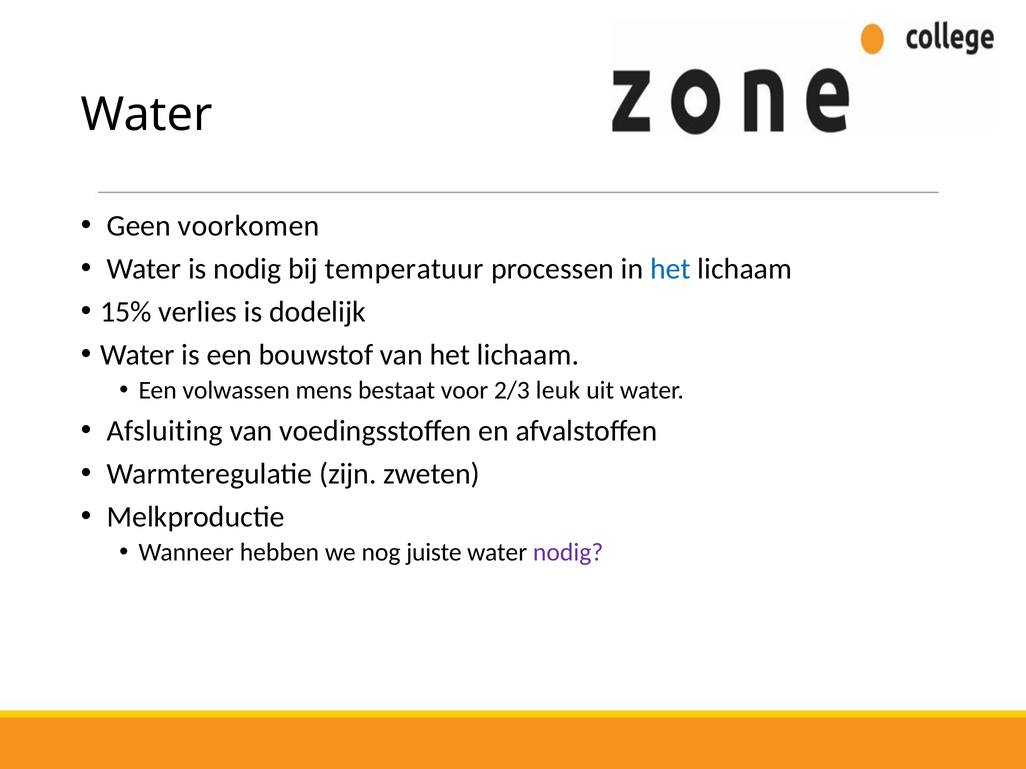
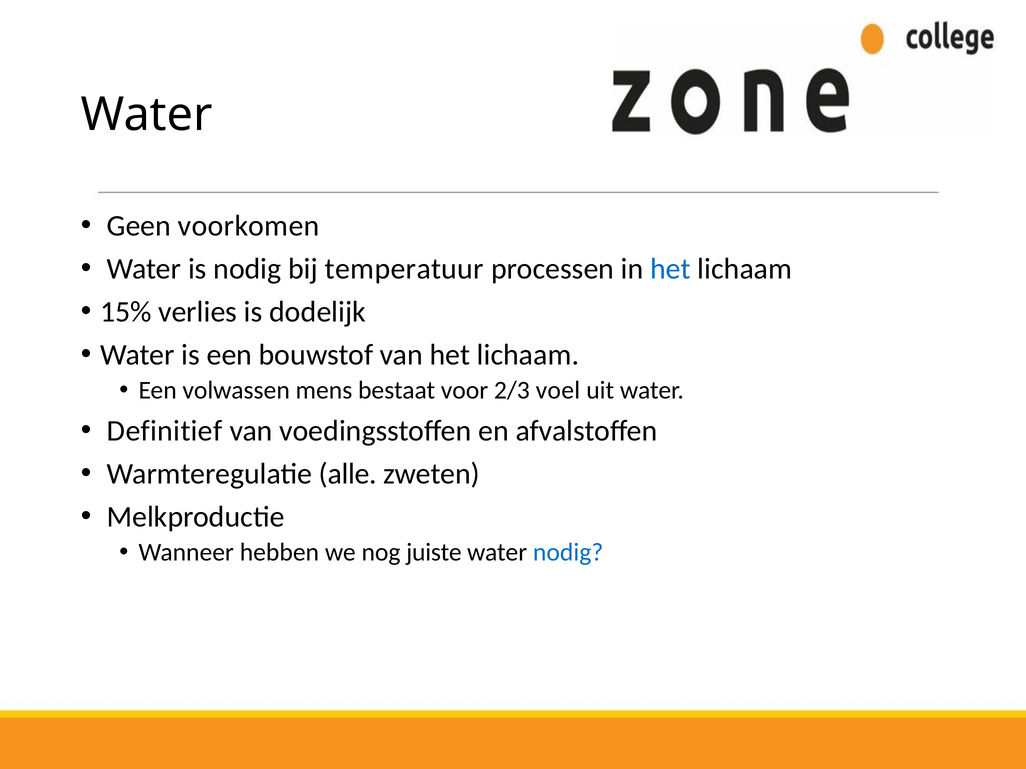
leuk: leuk -> voel
Afsluiting: Afsluiting -> Definitief
zijn: zijn -> alle
nodig at (568, 552) colour: purple -> blue
